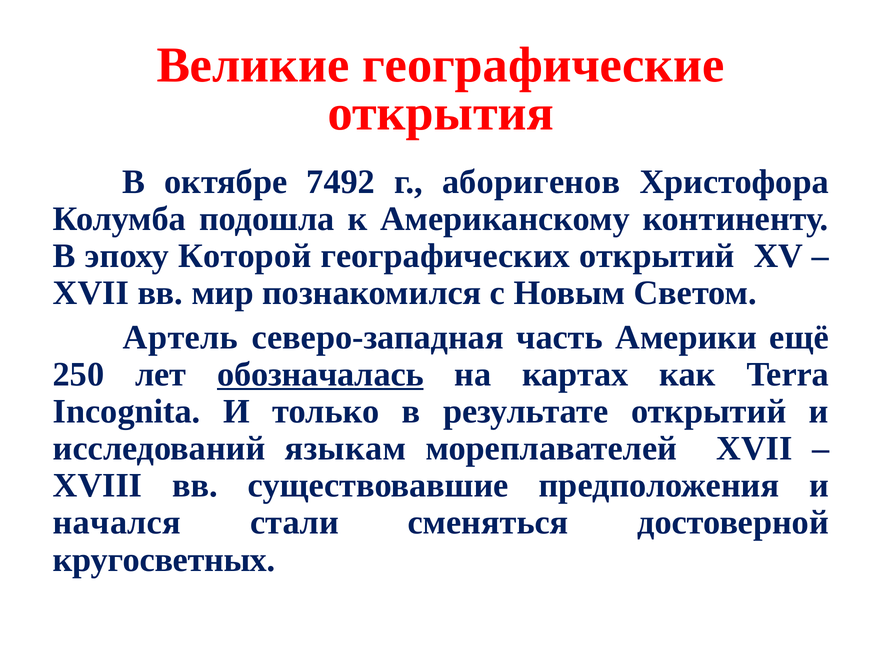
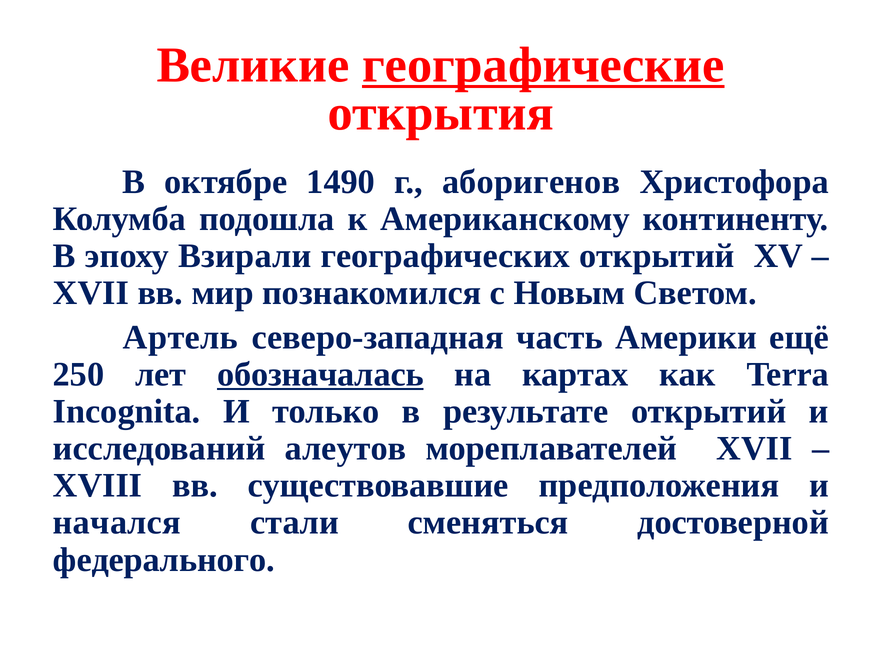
географические underline: none -> present
7492: 7492 -> 1490
Которой: Которой -> Взирали
языкам: языкам -> алеутов
кругосветных: кругосветных -> федерального
